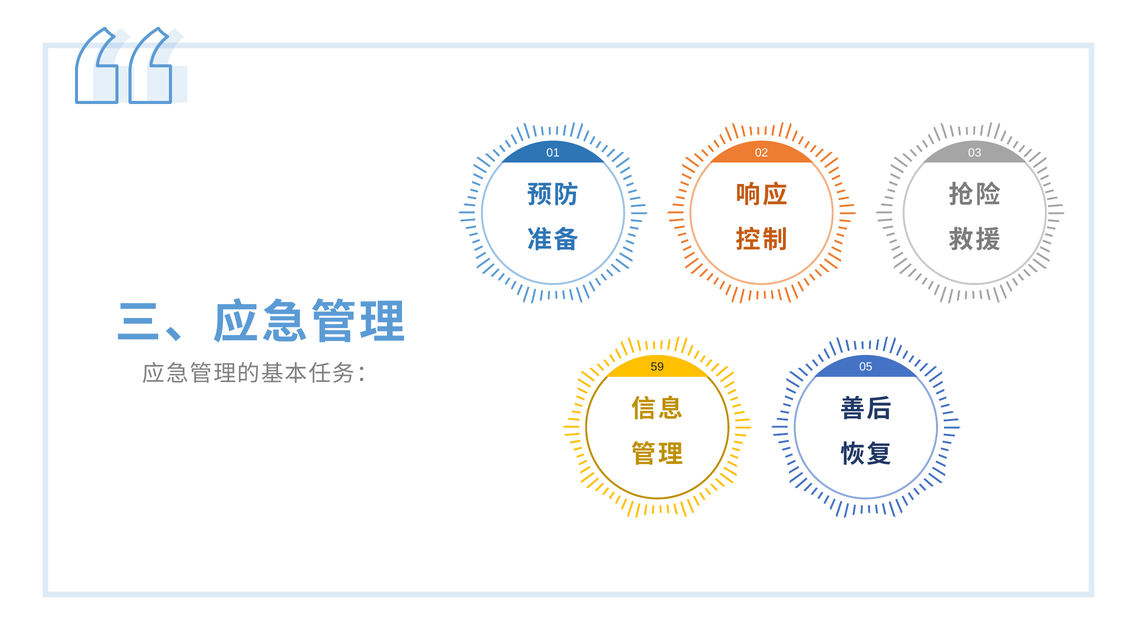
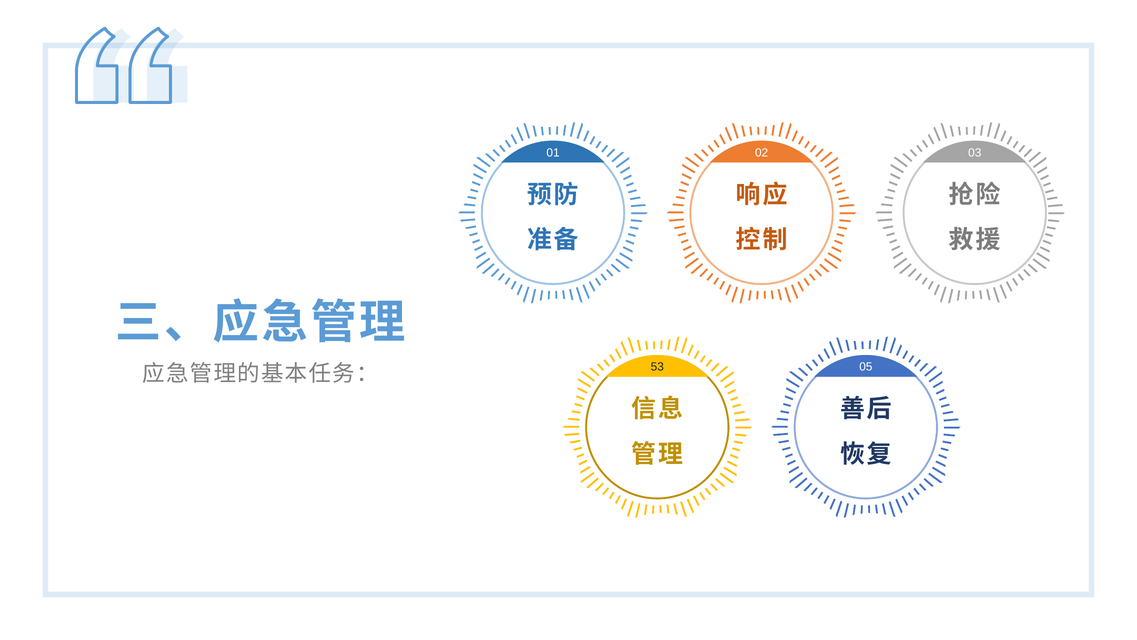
59: 59 -> 53
